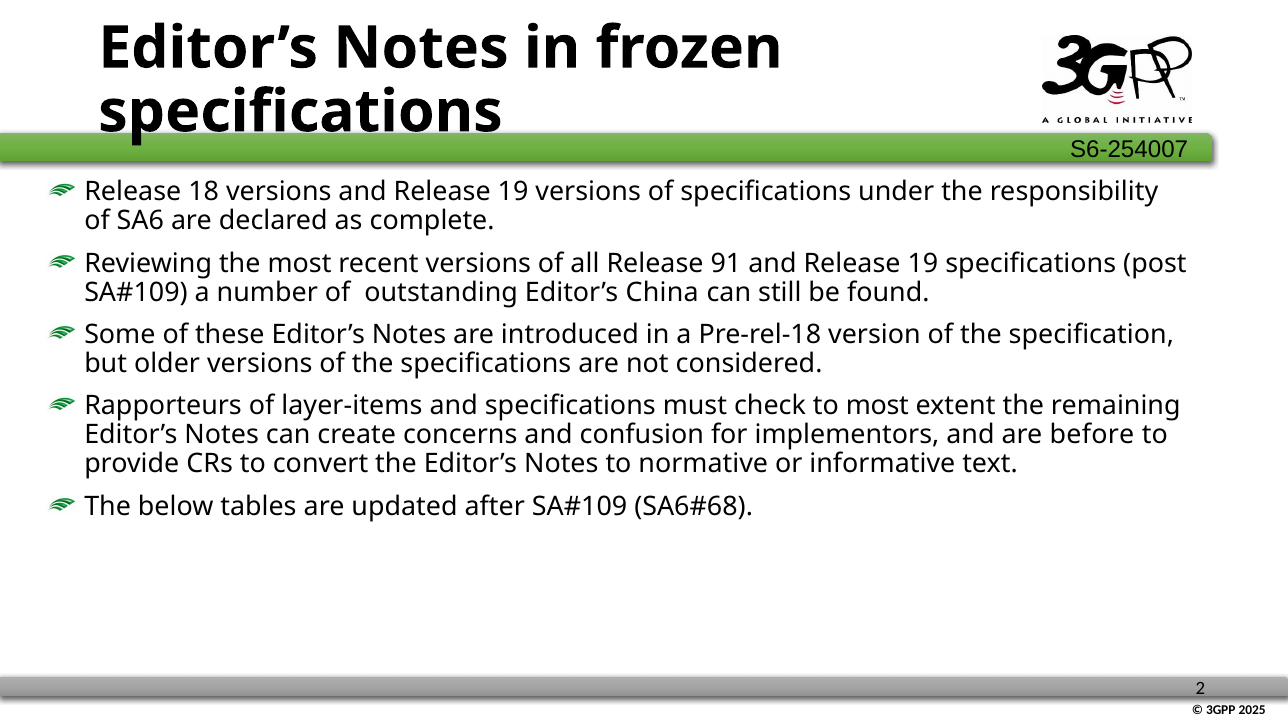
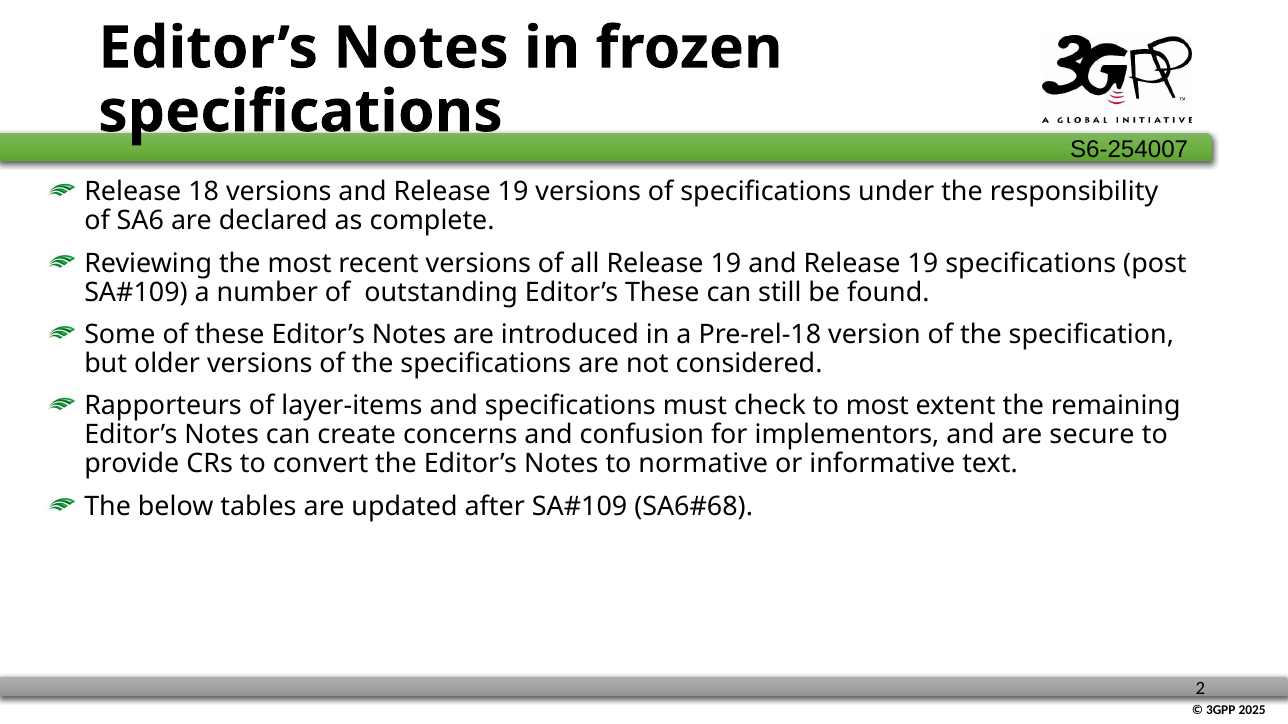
all Release 91: 91 -> 19
Editor’s China: China -> These
before: before -> secure
